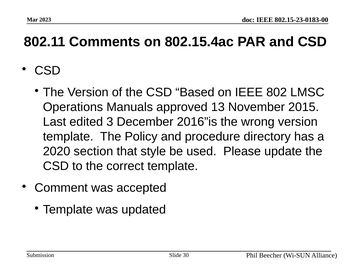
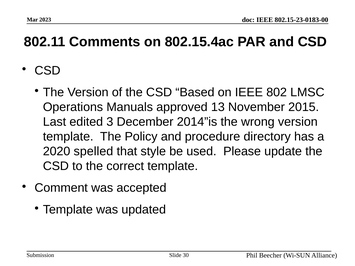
2016”is: 2016”is -> 2014”is
section: section -> spelled
